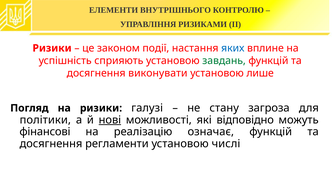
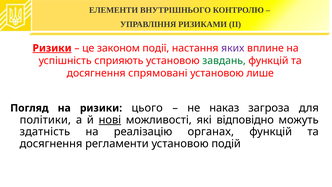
Ризики at (52, 48) underline: none -> present
яких colour: blue -> purple
виконувати: виконувати -> спрямовані
галузі: галузі -> цього
стану: стану -> наказ
фінансові: фінансові -> здатність
означає: означає -> органах
числі: числі -> подій
